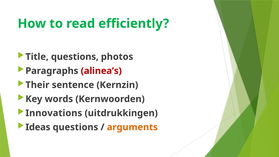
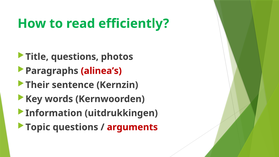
Innovations: Innovations -> Information
Ideas: Ideas -> Topic
arguments colour: orange -> red
